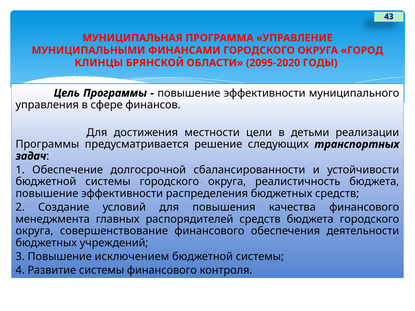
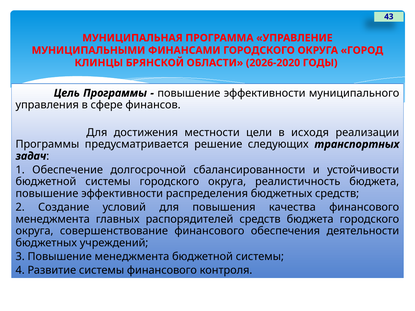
2095-2020: 2095-2020 -> 2026-2020
детьми: детьми -> исходя
Повышение исключением: исключением -> менеджмента
